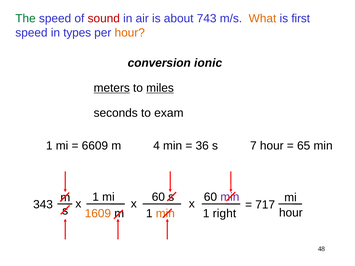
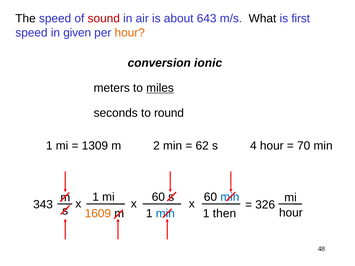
The colour: green -> black
743: 743 -> 643
What colour: orange -> black
types: types -> given
meters underline: present -> none
exam: exam -> round
6609: 6609 -> 1309
4: 4 -> 2
36: 36 -> 62
7: 7 -> 4
65: 65 -> 70
min at (230, 197) colour: purple -> blue
717: 717 -> 326
min at (165, 214) colour: orange -> blue
right: right -> then
